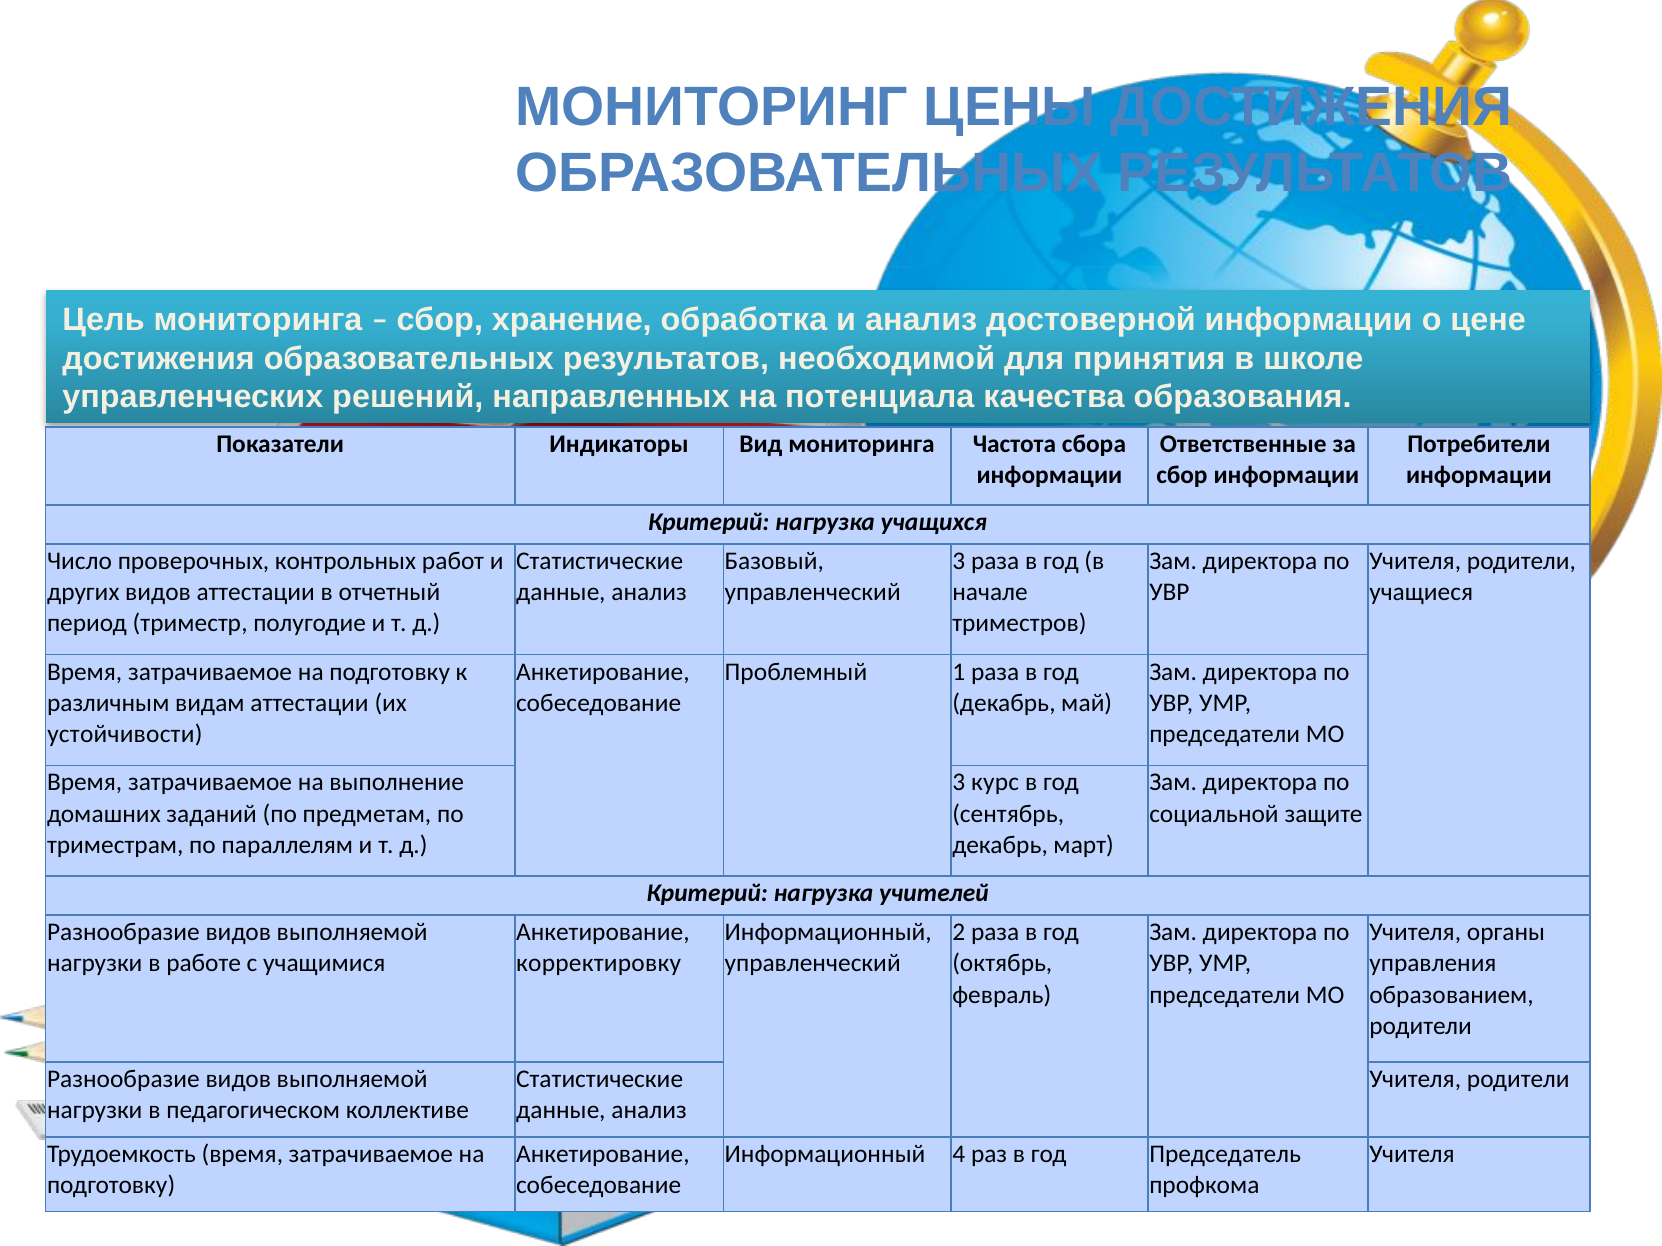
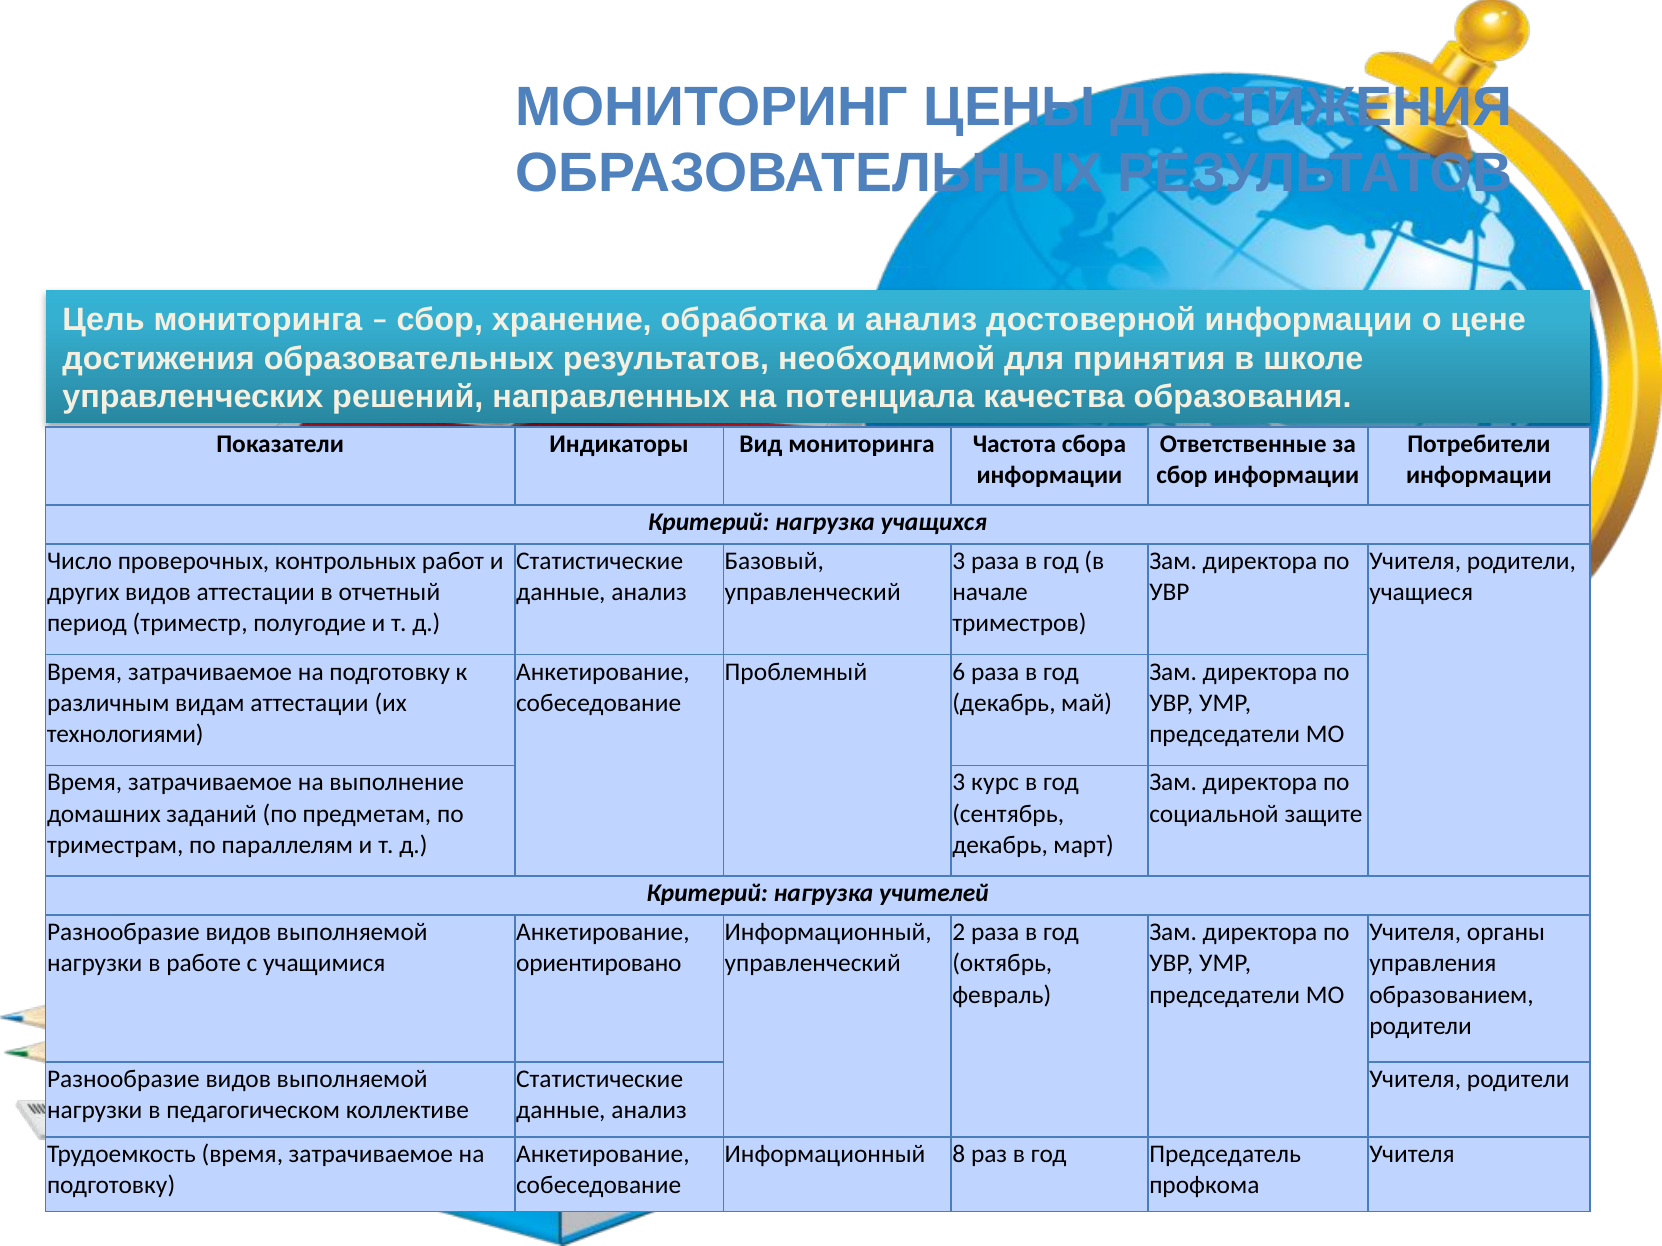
1: 1 -> 6
устойчивости: устойчивости -> технологиями
корректировку: корректировку -> ориентировано
4: 4 -> 8
